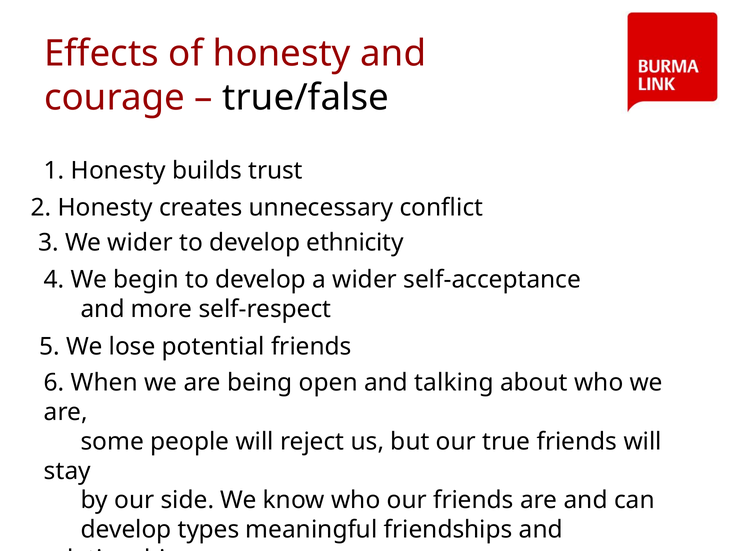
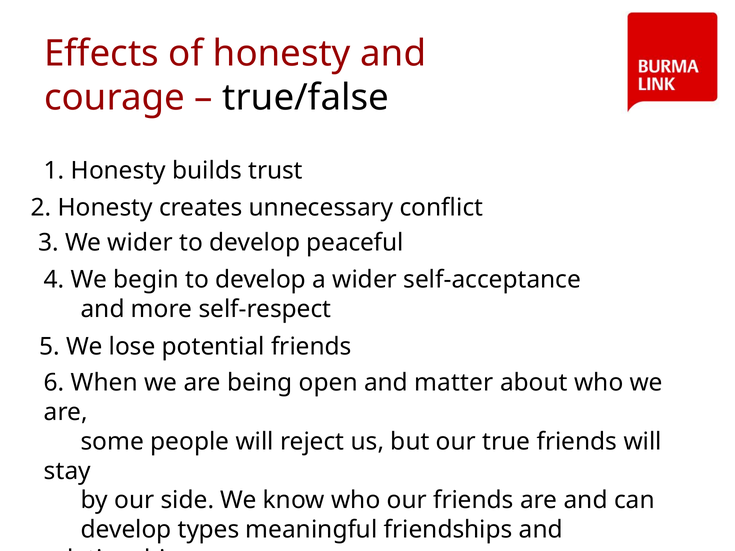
ethnicity: ethnicity -> peaceful
talking: talking -> matter
